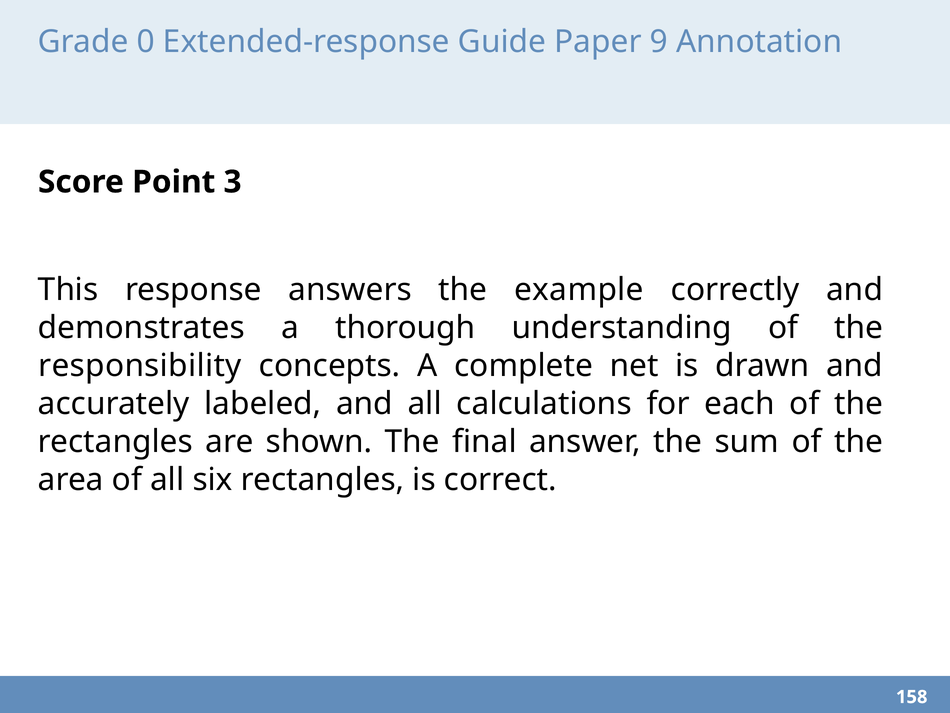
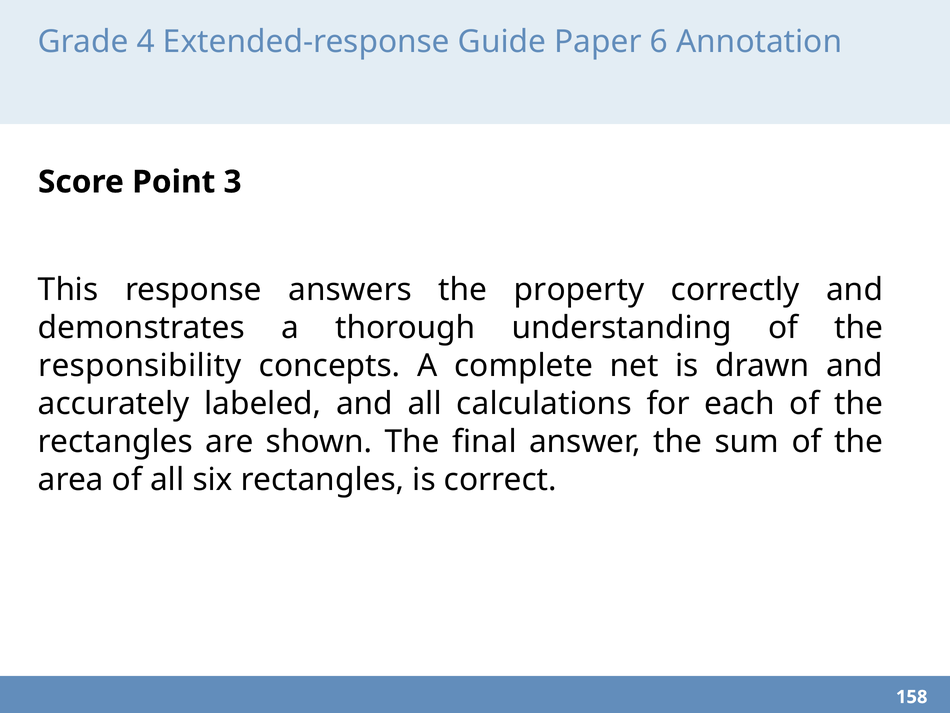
0: 0 -> 4
9: 9 -> 6
example: example -> property
